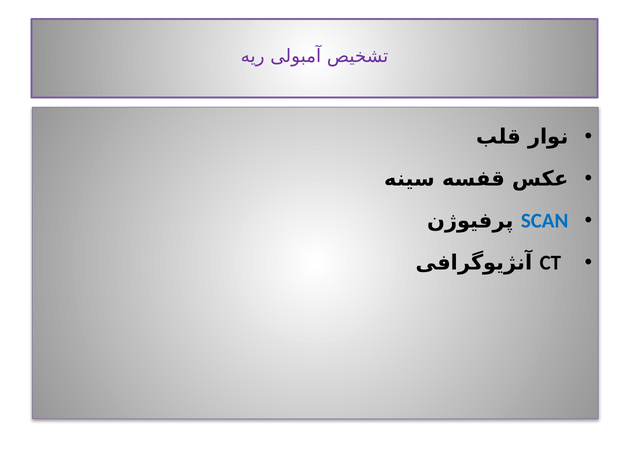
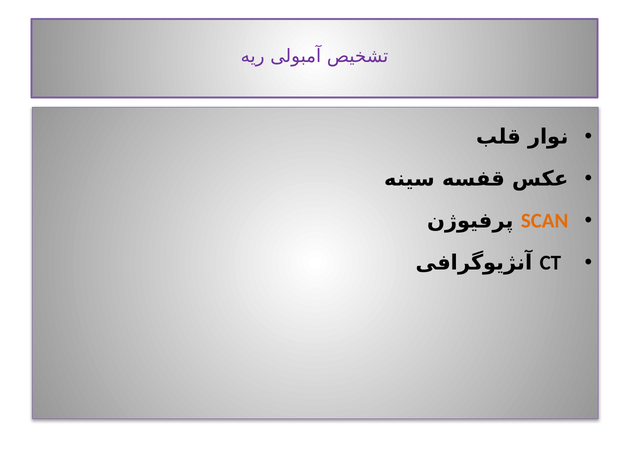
SCAN colour: blue -> orange
